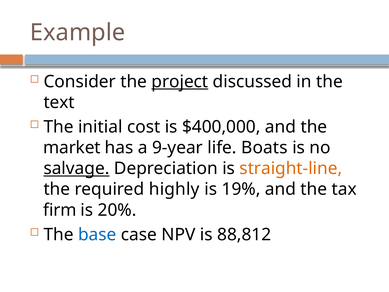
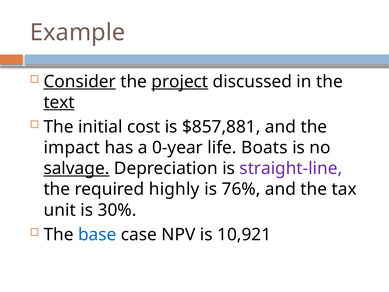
Consider underline: none -> present
text underline: none -> present
$400,000: $400,000 -> $857,881
market: market -> impact
9-year: 9-year -> 0-year
straight-line colour: orange -> purple
19%: 19% -> 76%
firm: firm -> unit
20%: 20% -> 30%
88,812: 88,812 -> 10,921
